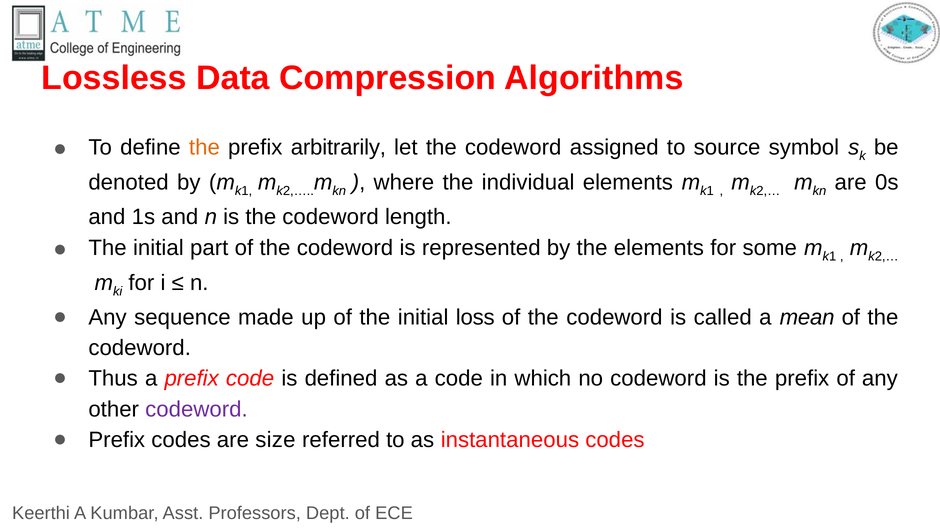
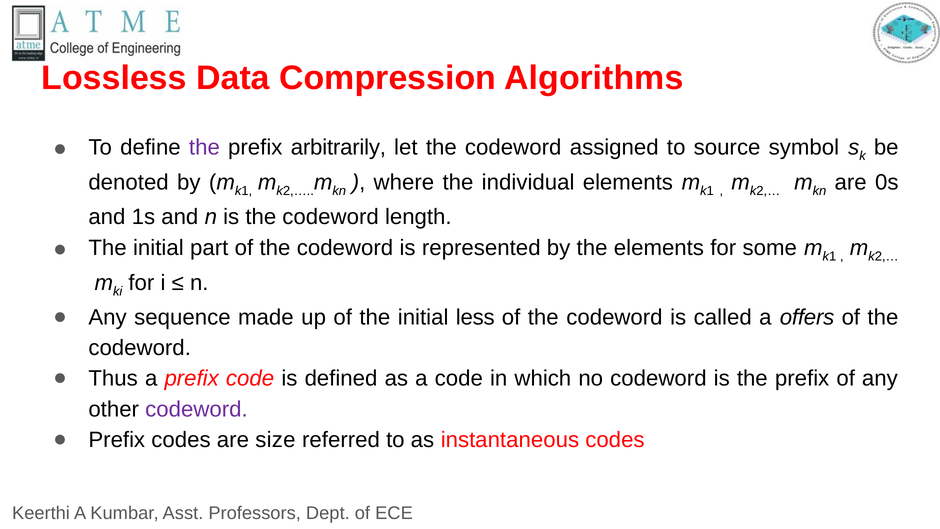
the at (204, 147) colour: orange -> purple
loss: loss -> less
mean: mean -> offers
